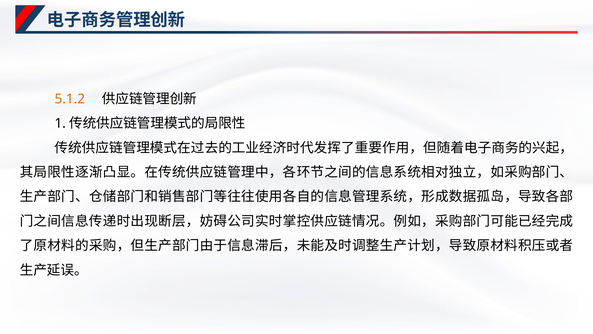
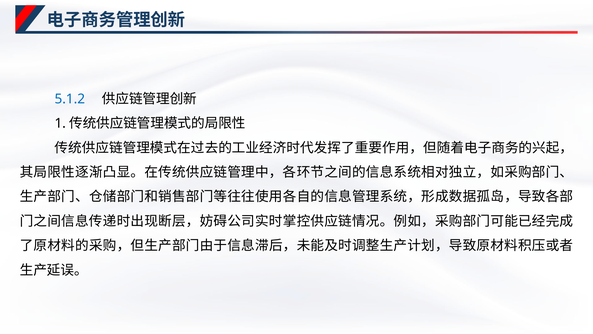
5.1.2 colour: orange -> blue
